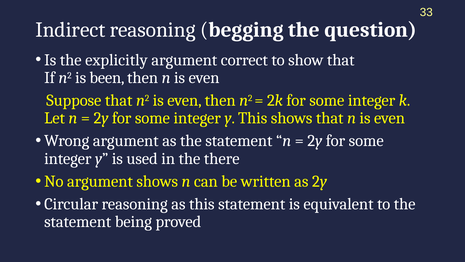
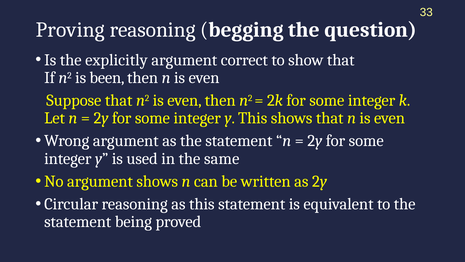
Indirect: Indirect -> Proving
there: there -> same
